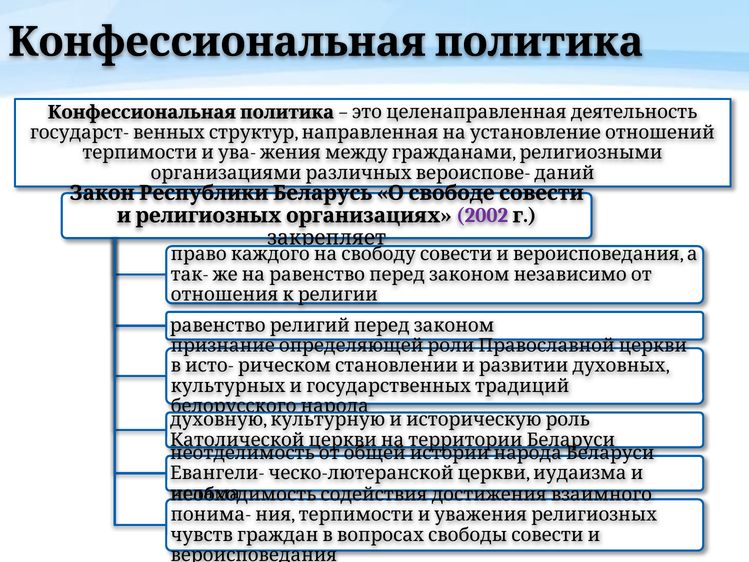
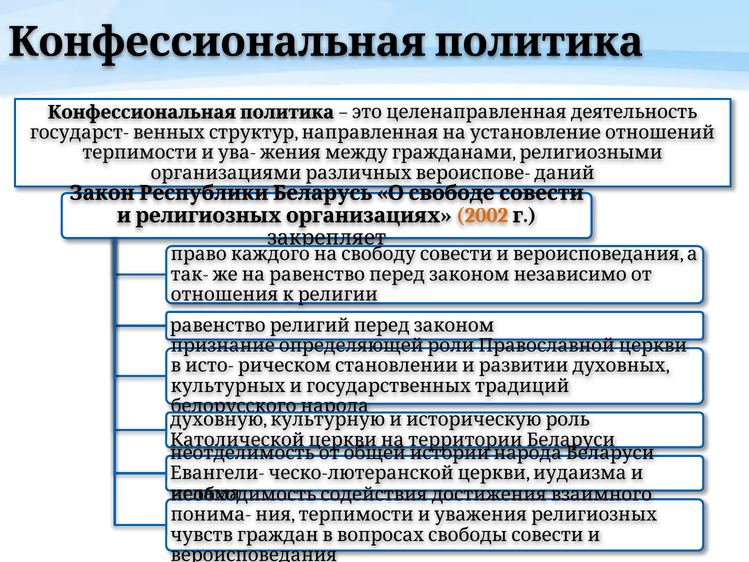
2002 colour: purple -> orange
